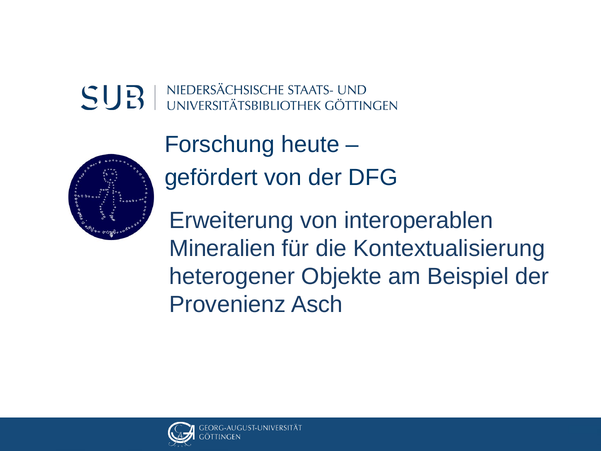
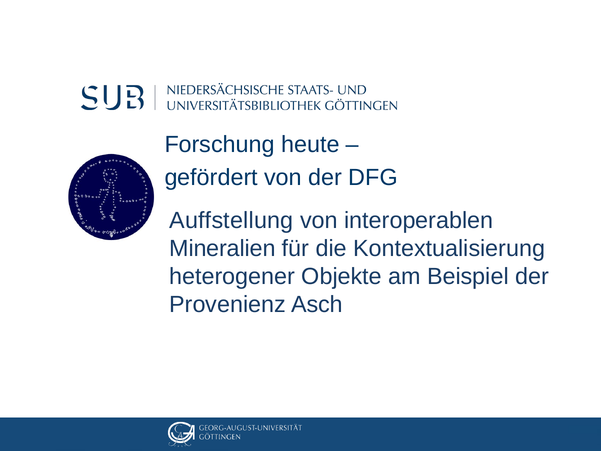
Erweiterung: Erweiterung -> Auffstellung
